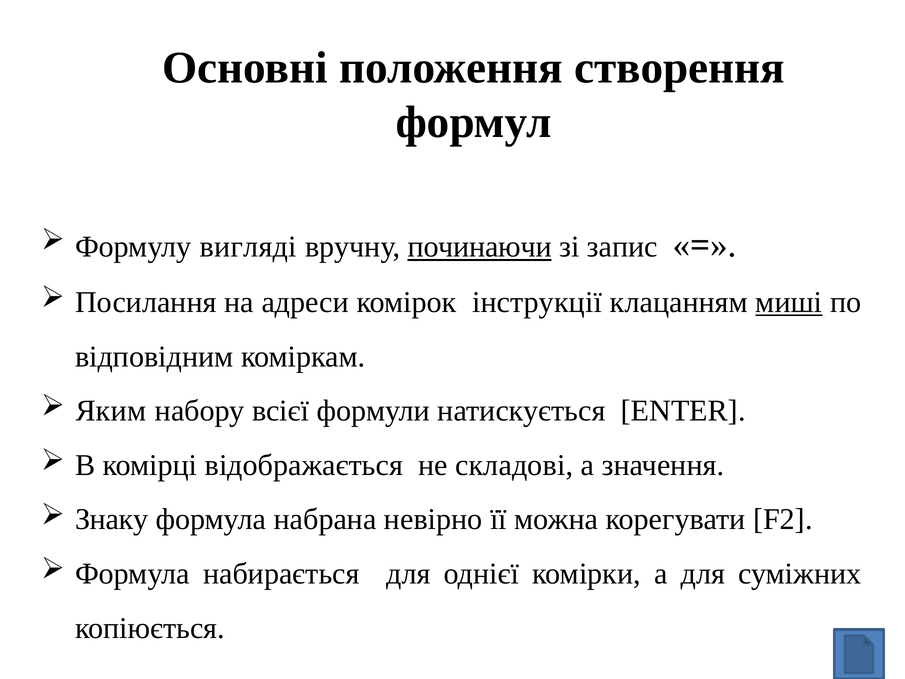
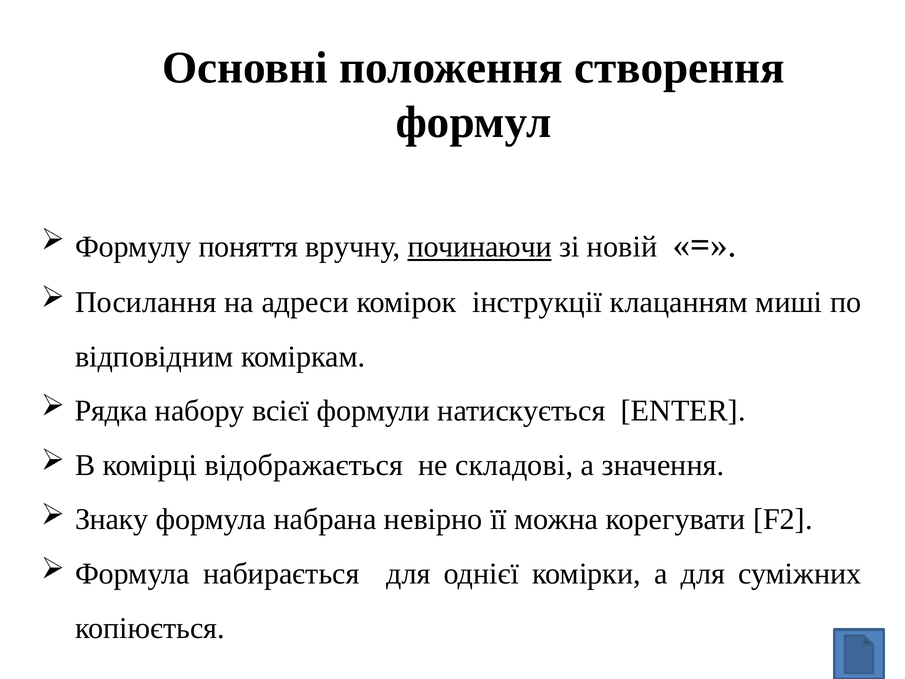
вигляді: вигляді -> поняття
запис: запис -> новій
миші underline: present -> none
Яким: Яким -> Рядка
